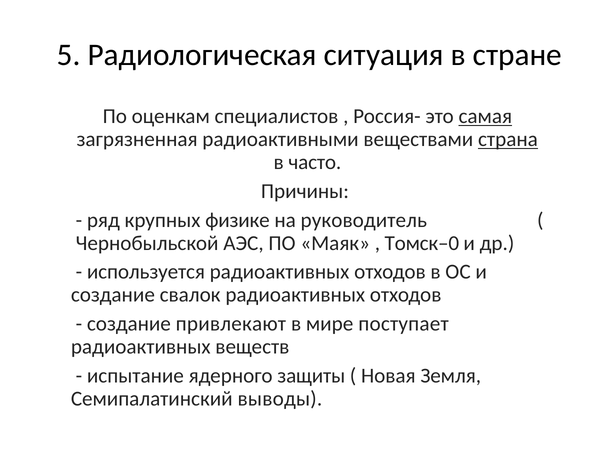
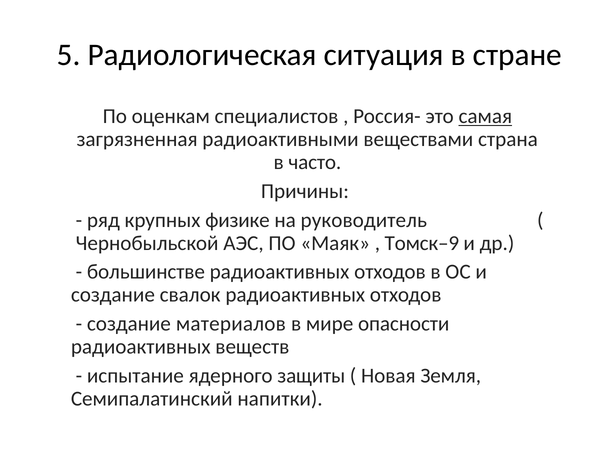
страна underline: present -> none
Томск–0: Томск–0 -> Томск–9
используется: используется -> большинстве
привлекают: привлекают -> материалов
поступает: поступает -> опасности
выводы: выводы -> напитки
